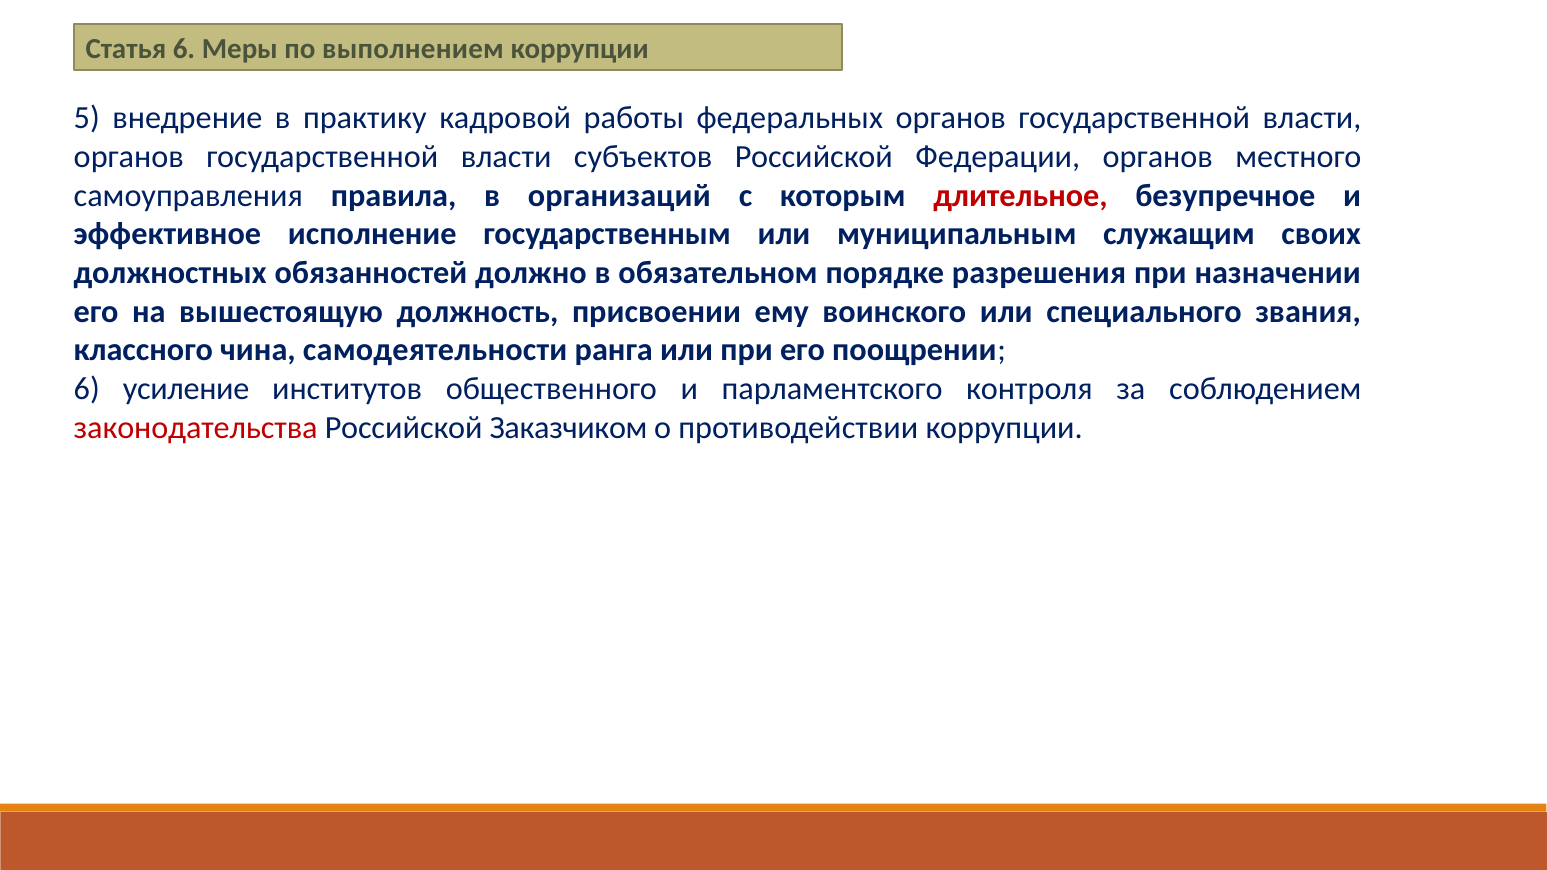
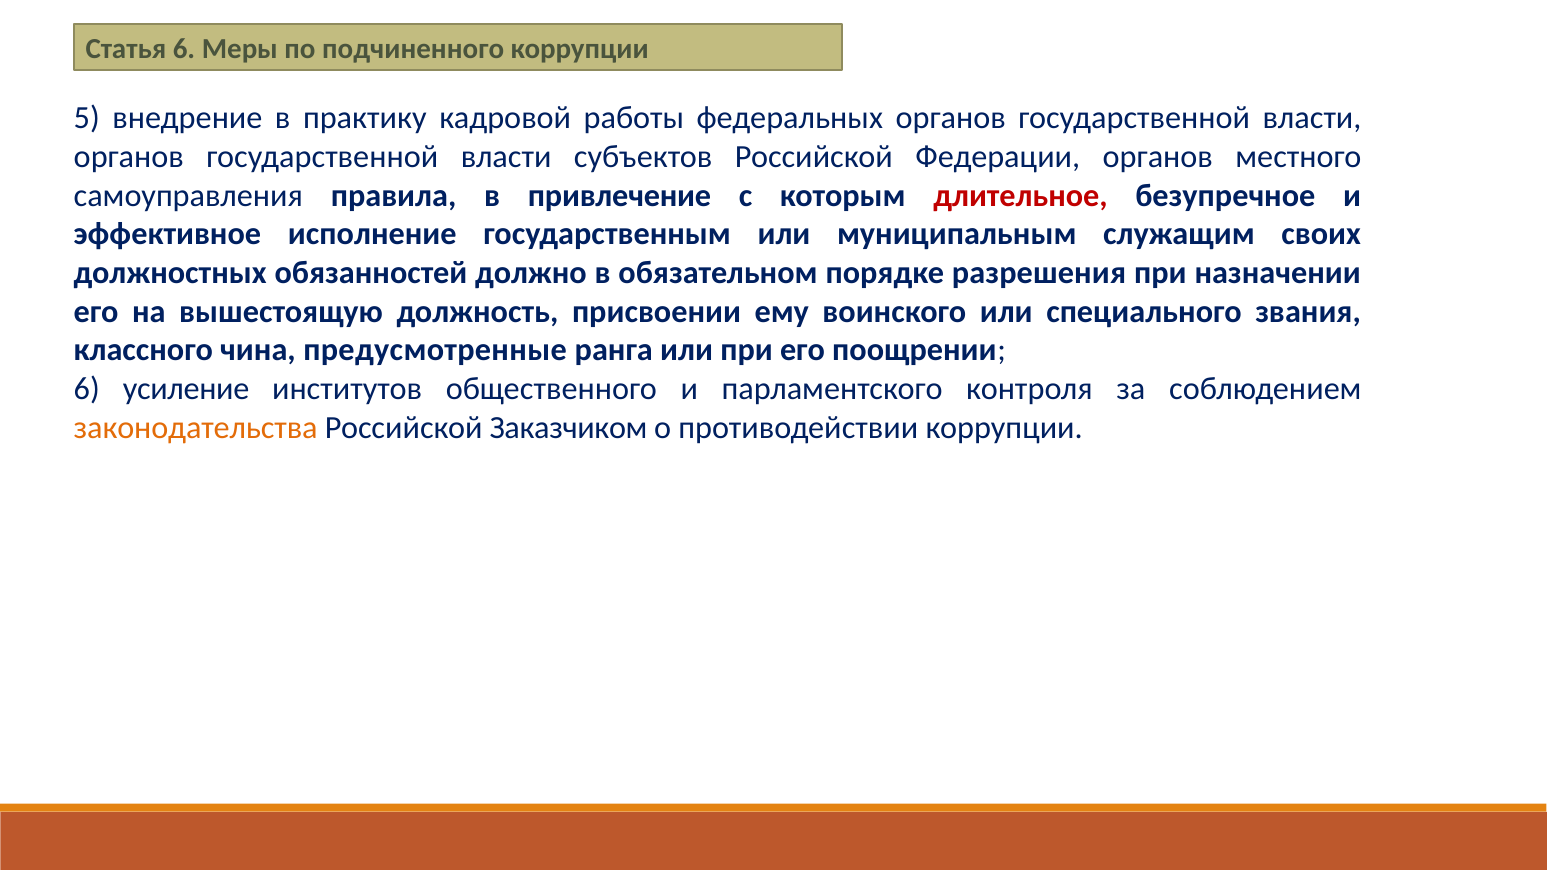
выполнением: выполнением -> подчиненного
организаций: организаций -> привлечение
самодеятельности: самодеятельности -> предусмотренные
законодательства colour: red -> orange
